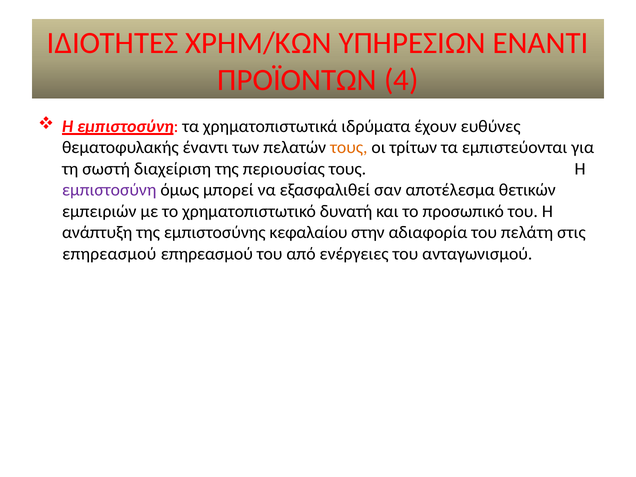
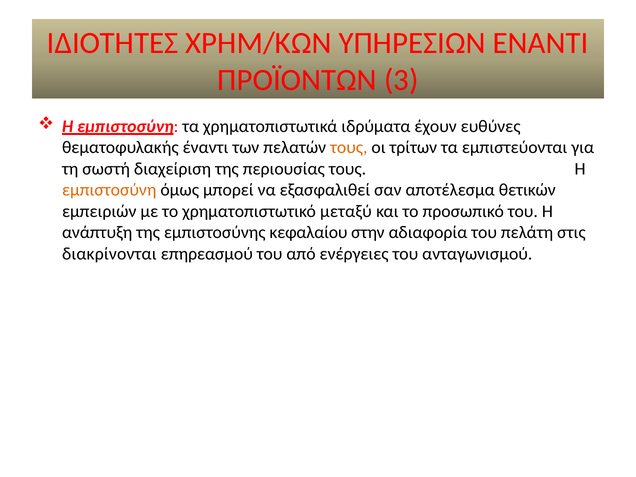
4: 4 -> 3
εμπιστοσύνη at (109, 190) colour: purple -> orange
δυνατή: δυνατή -> μεταξύ
επηρεασμού at (109, 254): επηρεασμού -> διακρίνονται
